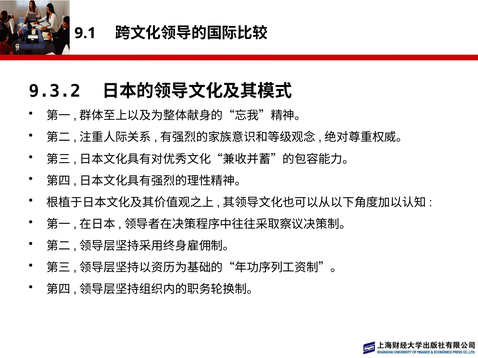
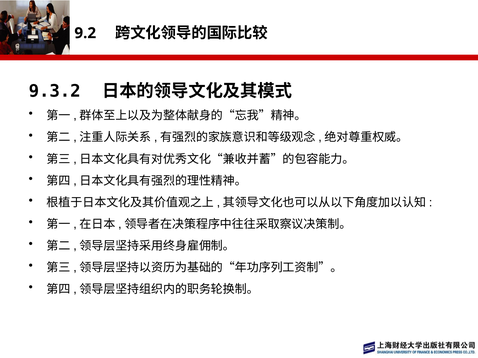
9.1: 9.1 -> 9.2
